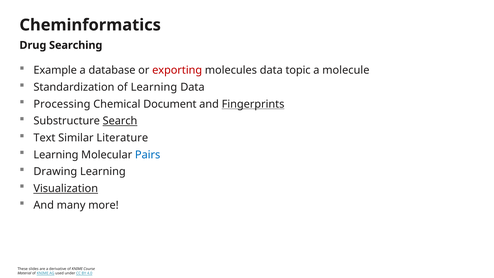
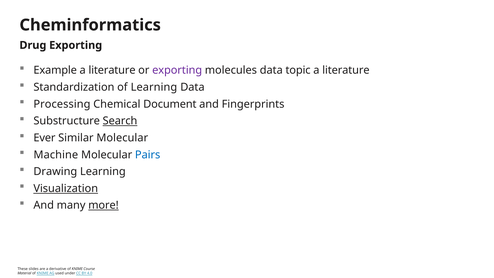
Drug Searching: Searching -> Exporting
database at (112, 70): database -> literature
exporting at (177, 70) colour: red -> purple
molecule at (346, 70): molecule -> literature
Fingerprints underline: present -> none
Text: Text -> Ever
Similar Literature: Literature -> Molecular
Learning at (56, 155): Learning -> Machine
more underline: none -> present
